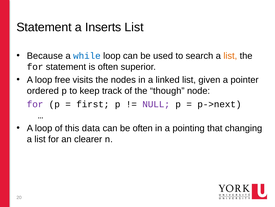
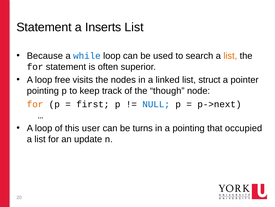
given: given -> struct
ordered at (43, 90): ordered -> pointing
for at (35, 104) colour: purple -> orange
NULL colour: purple -> blue
data: data -> user
be often: often -> turns
changing: changing -> occupied
clearer: clearer -> update
